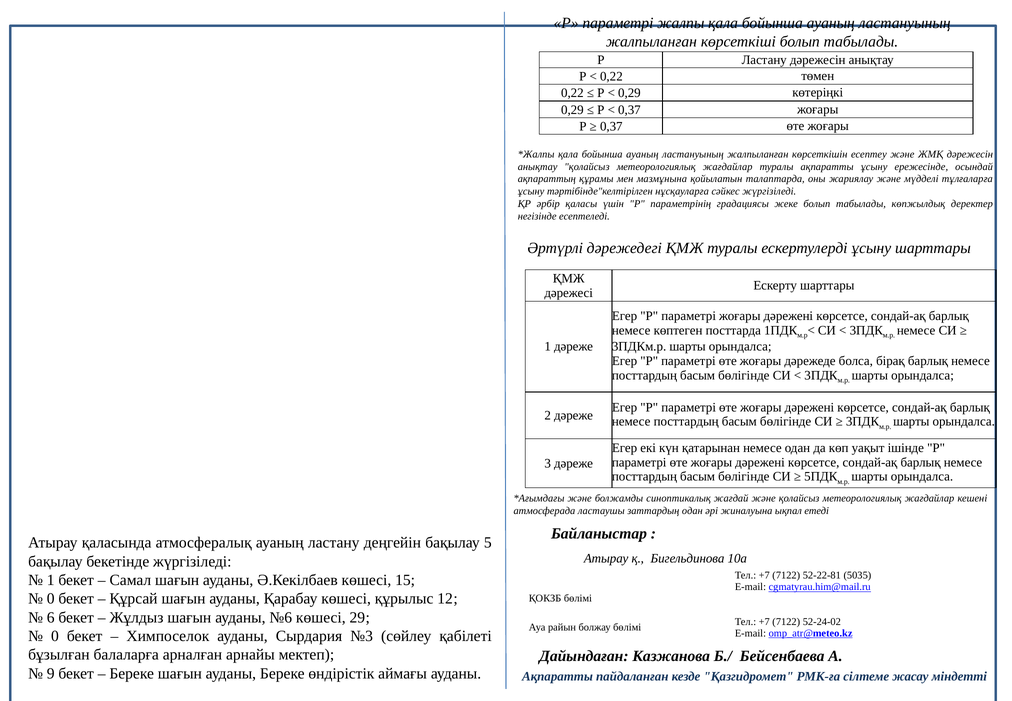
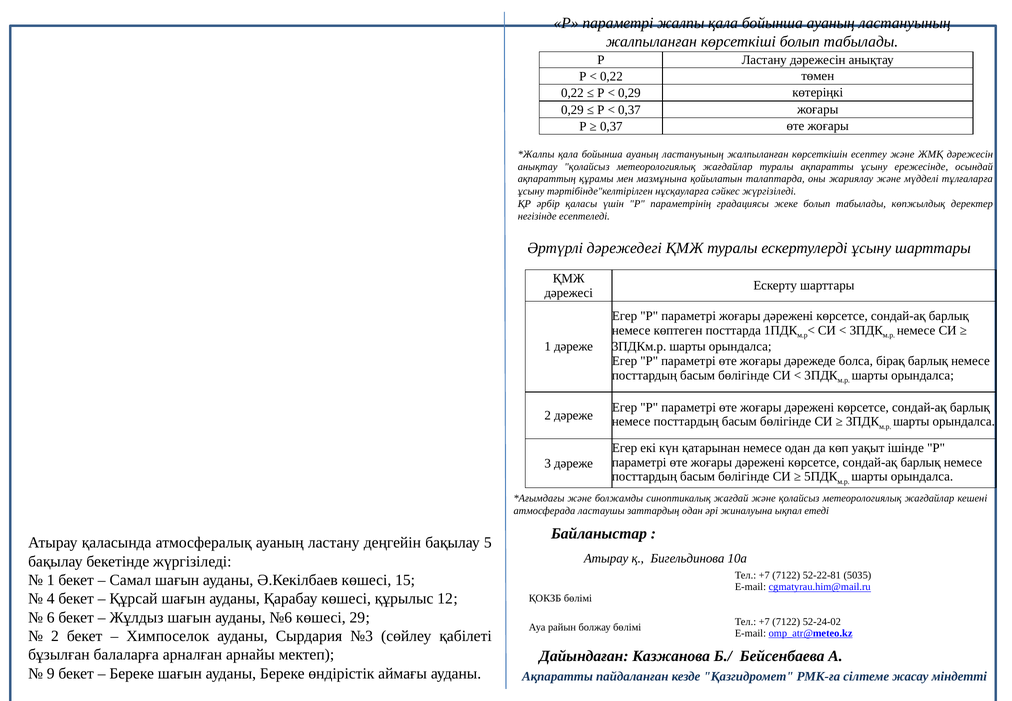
0 at (51, 598): 0 -> 4
0 at (55, 636): 0 -> 2
